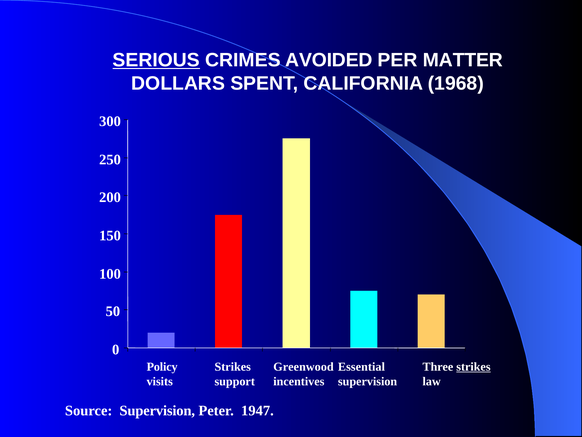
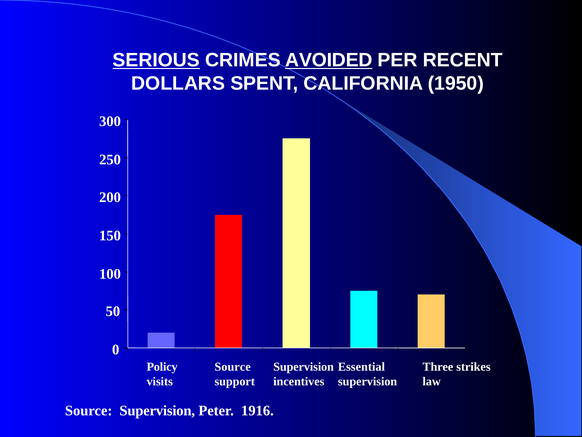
AVOIDED underline: none -> present
MATTER: MATTER -> RECENT
1968: 1968 -> 1950
Strikes at (233, 366): Strikes -> Source
Greenwood at (304, 366): Greenwood -> Supervision
strikes at (473, 366) underline: present -> none
1947: 1947 -> 1916
